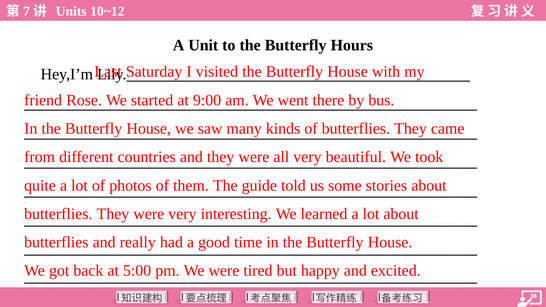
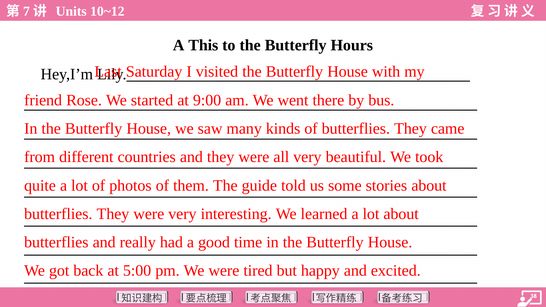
Unit: Unit -> This
